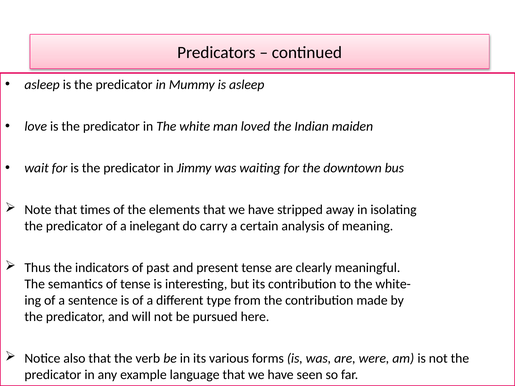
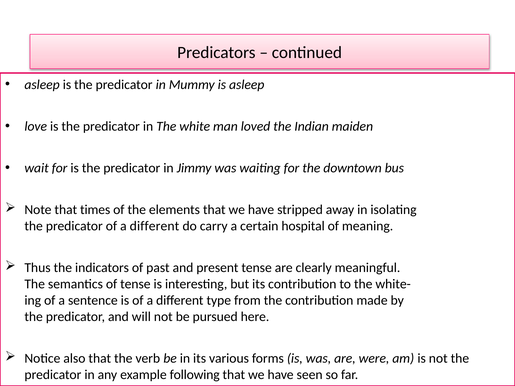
predicator of a inelegant: inelegant -> different
analysis: analysis -> hospital
language: language -> following
